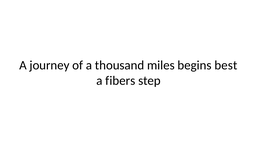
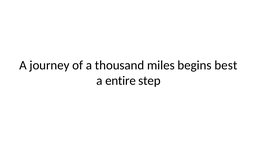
fibers: fibers -> entire
